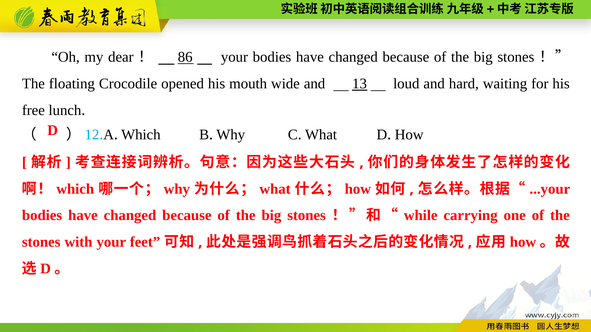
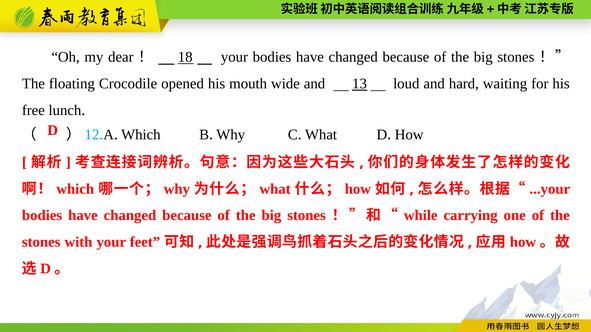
86: 86 -> 18
